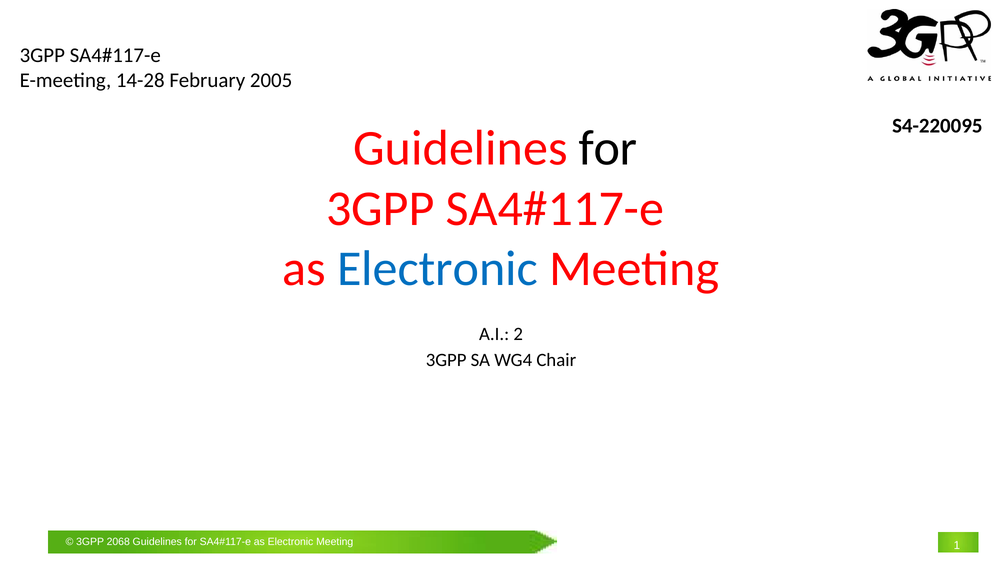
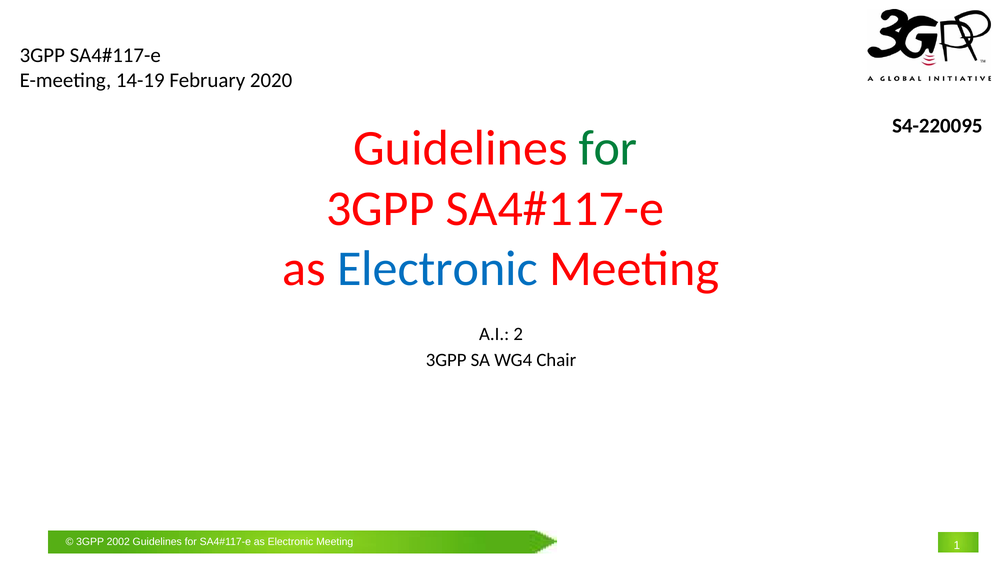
14-28: 14-28 -> 14-19
2005: 2005 -> 2020
for at (608, 148) colour: black -> green
2068: 2068 -> 2002
